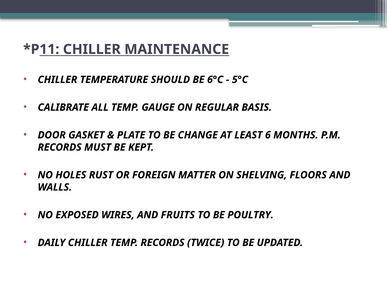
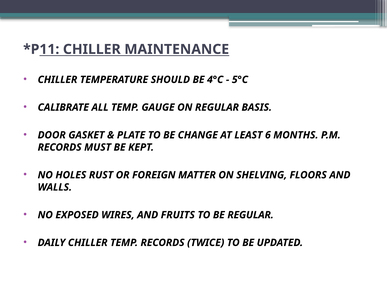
6°C: 6°C -> 4°C
BE POULTRY: POULTRY -> REGULAR
